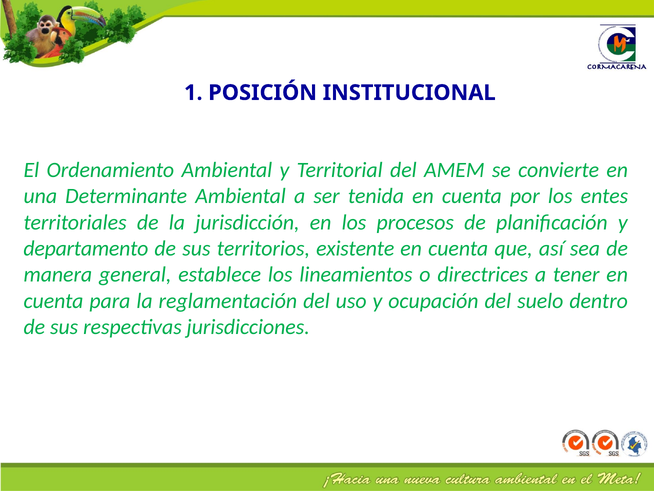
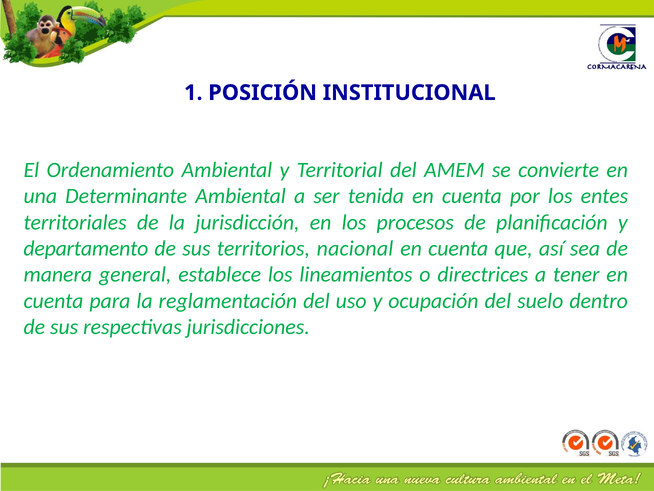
existente: existente -> nacional
